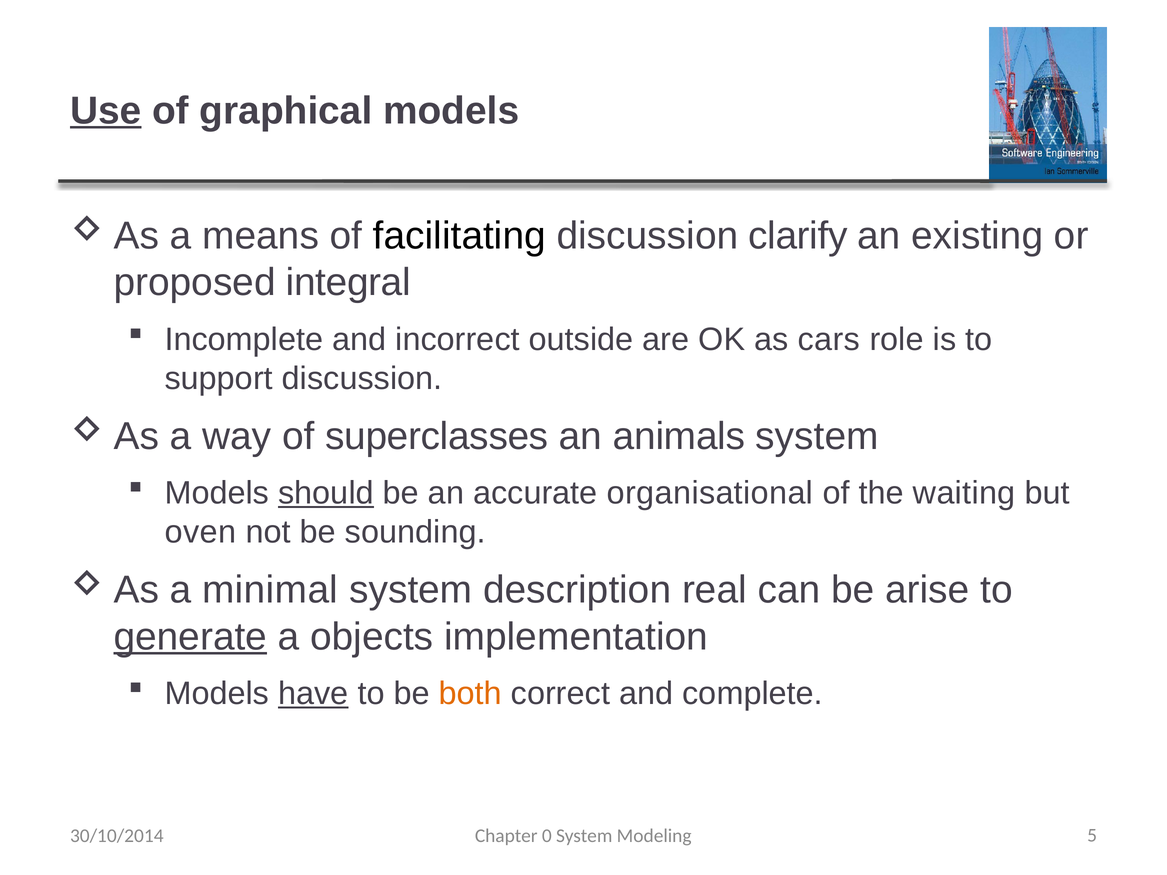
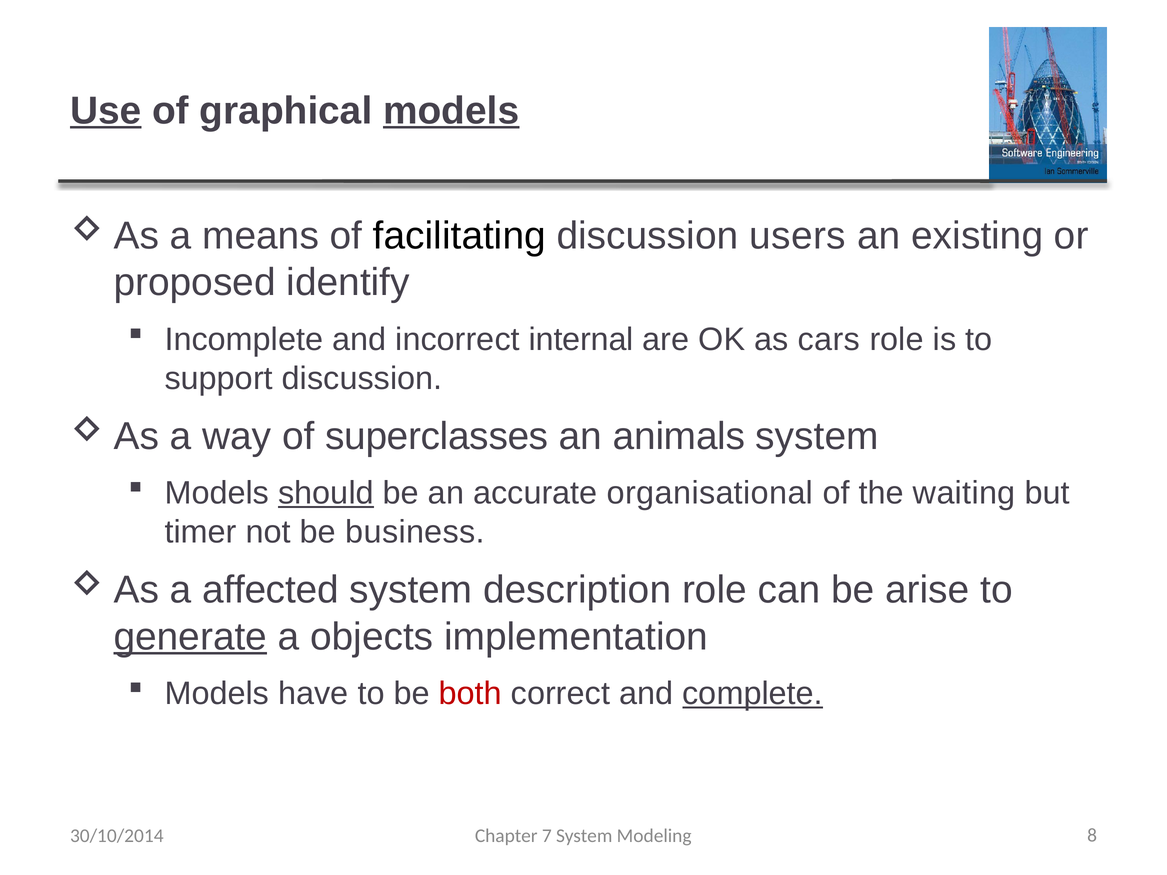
models at (451, 111) underline: none -> present
clarify: clarify -> users
integral: integral -> identify
outside: outside -> internal
oven: oven -> timer
sounding: sounding -> business
minimal: minimal -> affected
description real: real -> role
have underline: present -> none
both colour: orange -> red
complete underline: none -> present
0: 0 -> 7
5: 5 -> 8
